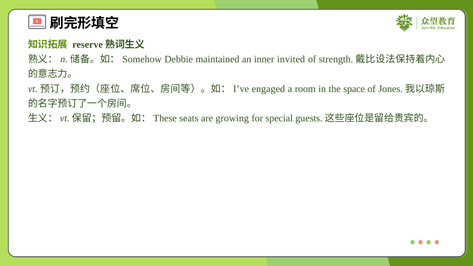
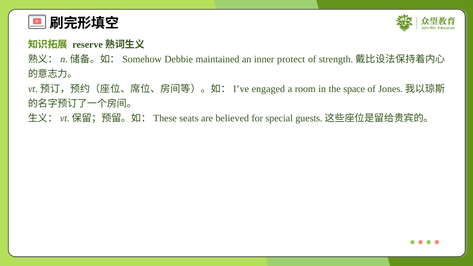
invited: invited -> protect
growing: growing -> believed
